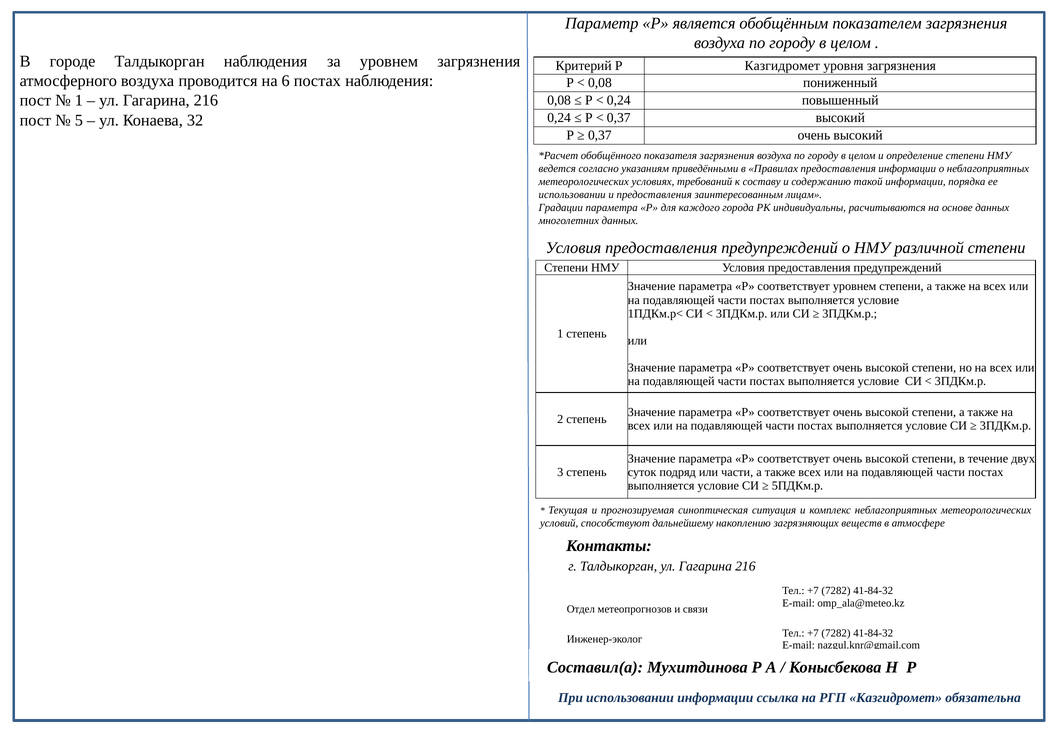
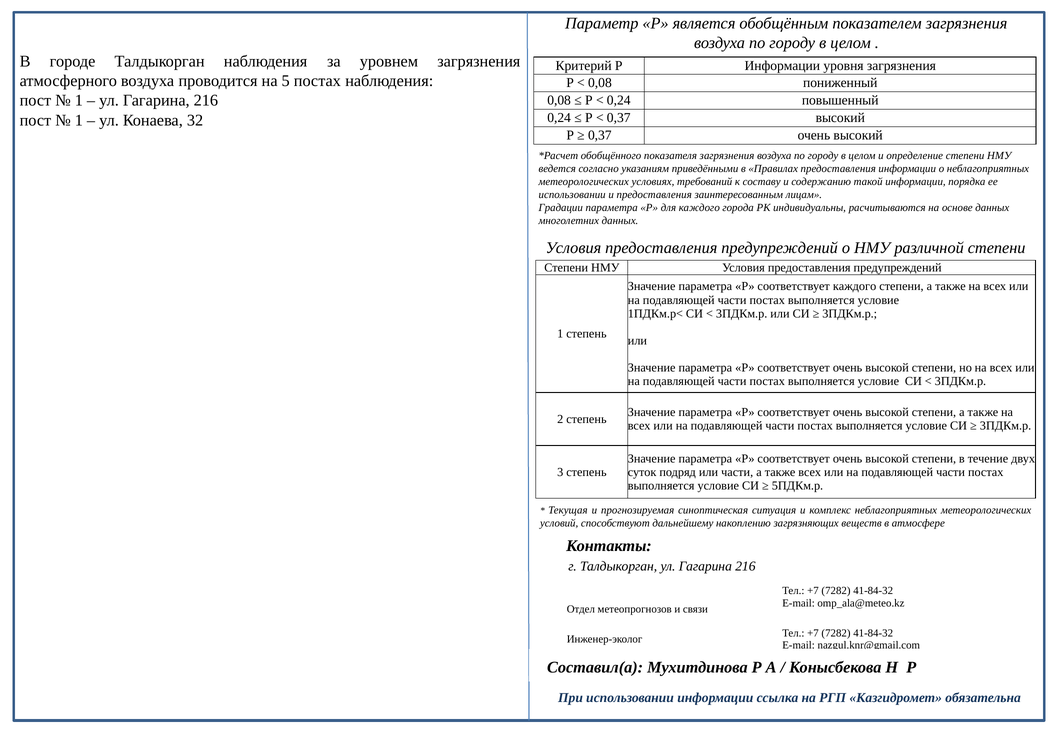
Р Казгидромет: Казгидромет -> Информации
6: 6 -> 5
5 at (79, 120): 5 -> 1
соответствует уровнем: уровнем -> каждого
